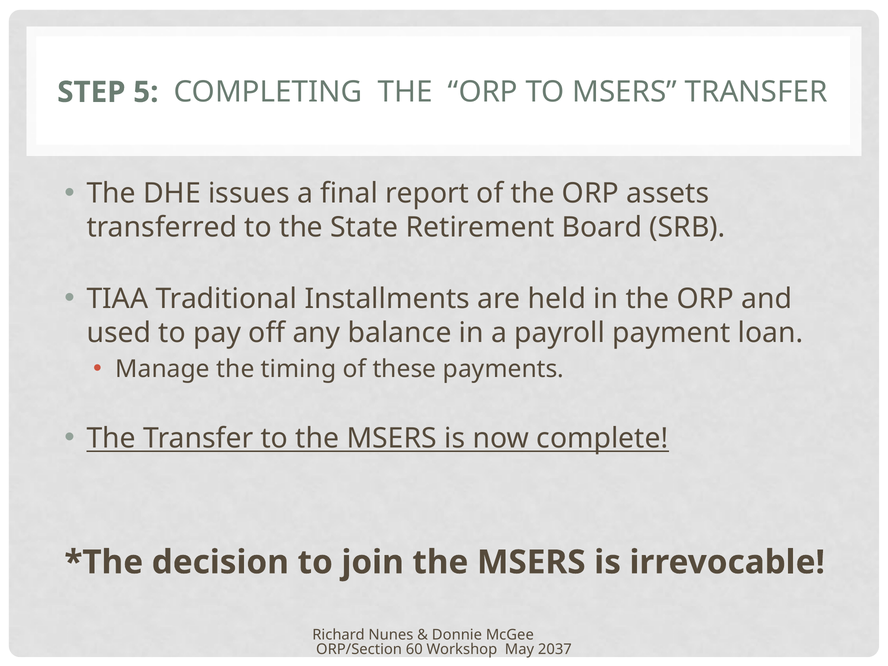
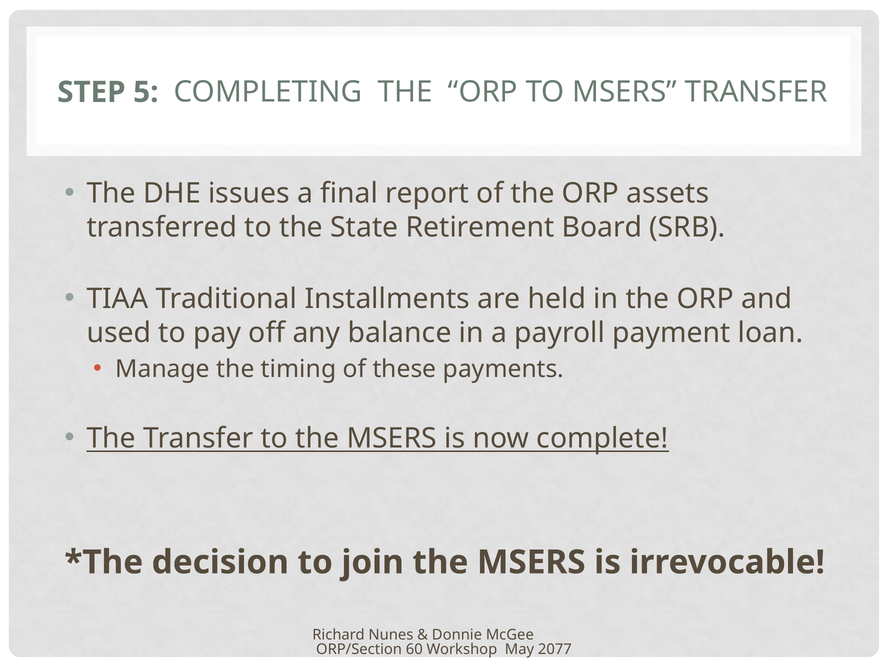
2037: 2037 -> 2077
